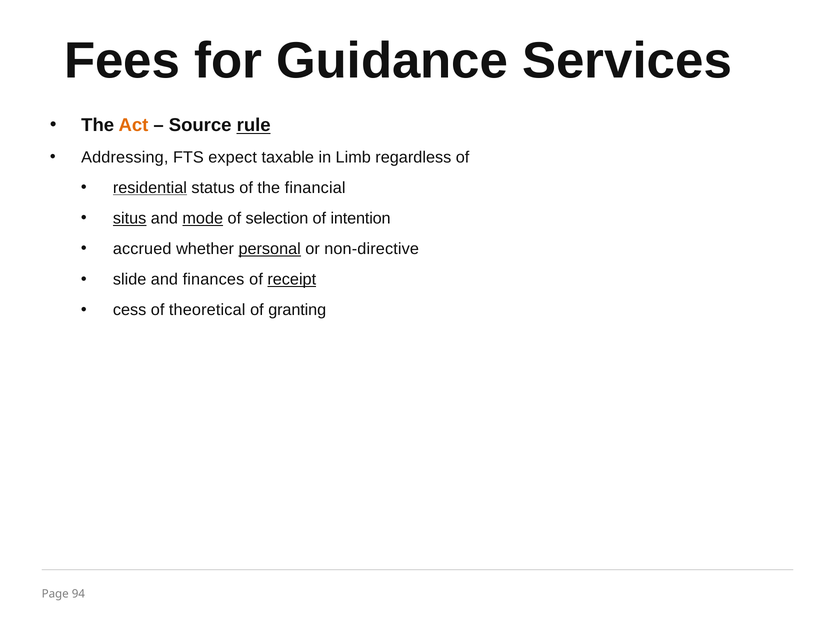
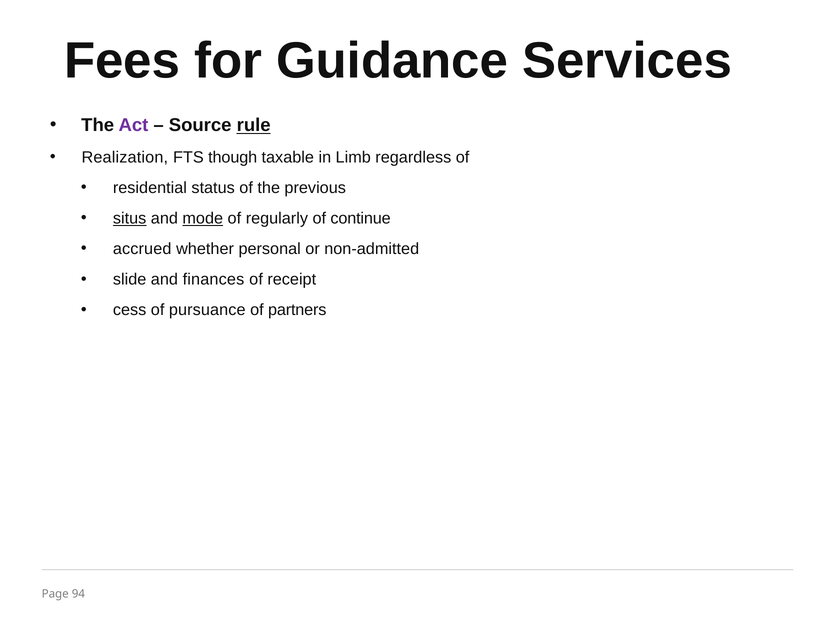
Act colour: orange -> purple
Addressing: Addressing -> Realization
expect: expect -> though
residential underline: present -> none
financial: financial -> previous
selection: selection -> regularly
intention: intention -> continue
personal underline: present -> none
non-directive: non-directive -> non-admitted
receipt underline: present -> none
theoretical: theoretical -> pursuance
granting: granting -> partners
